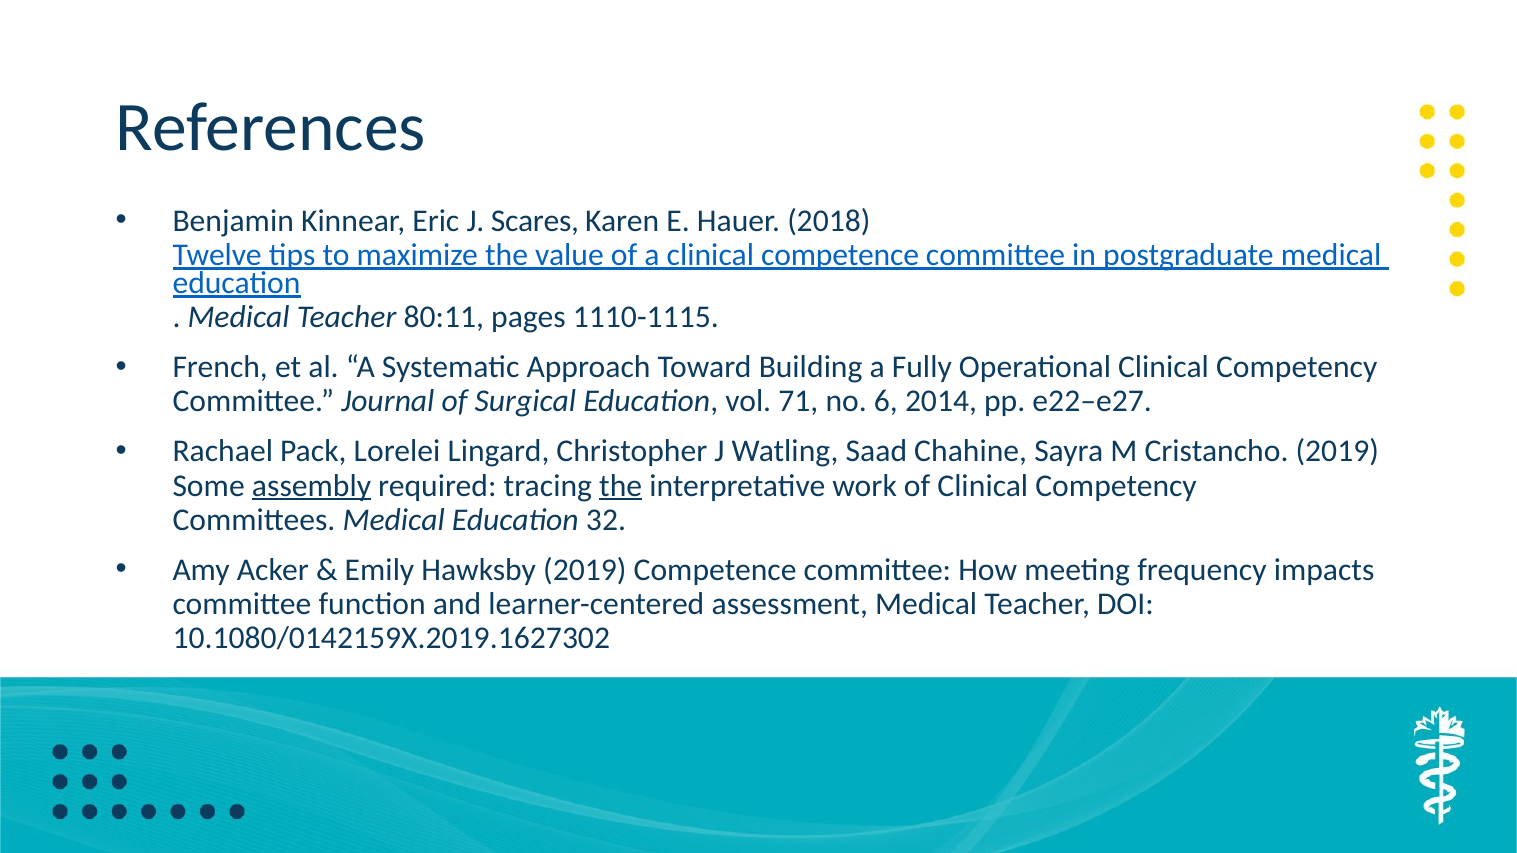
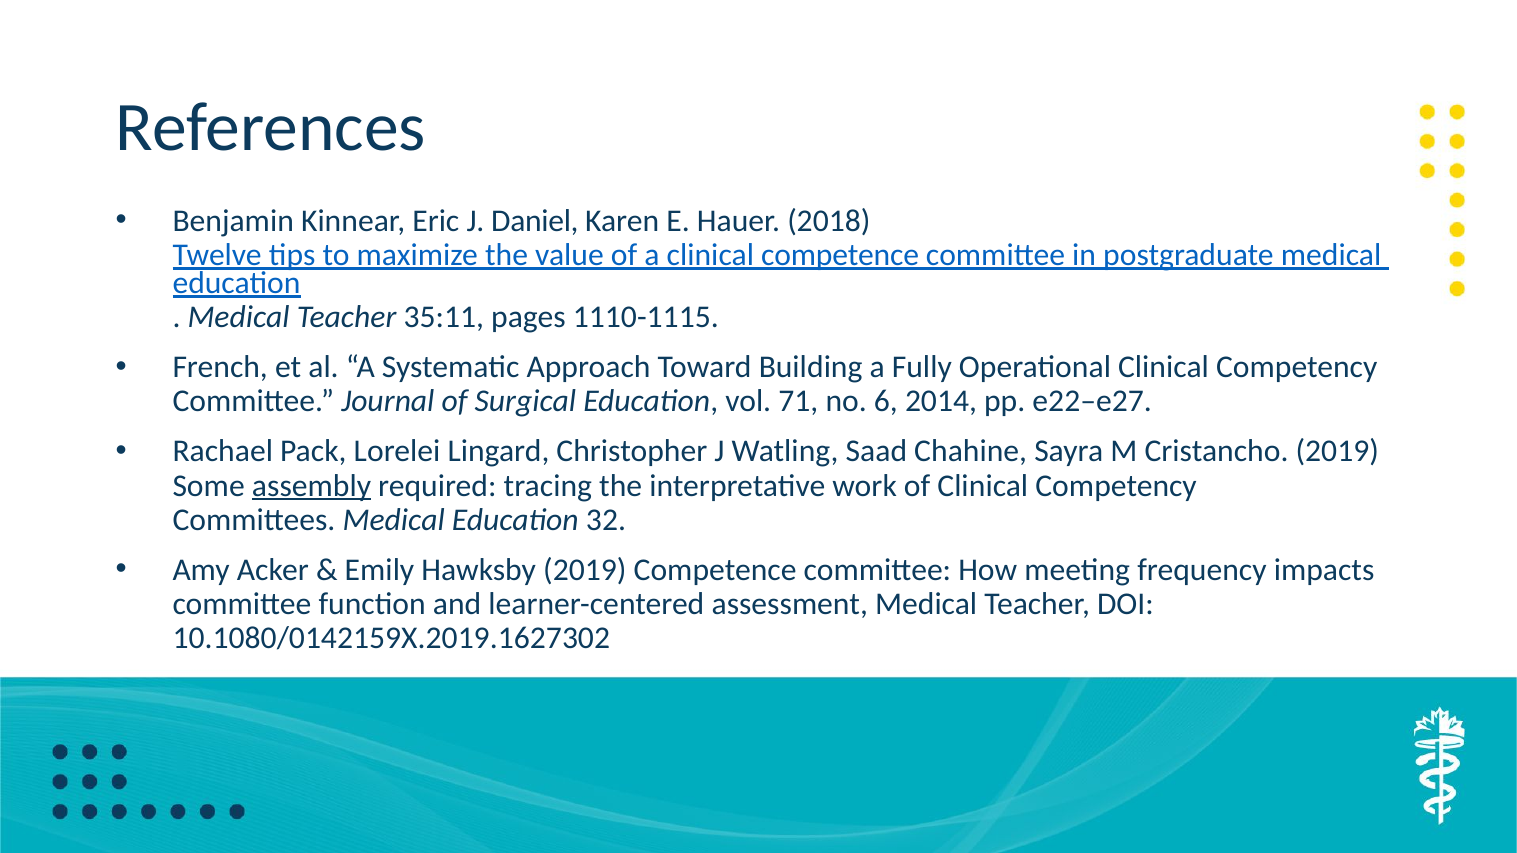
Scares: Scares -> Daniel
80:11: 80:11 -> 35:11
the at (621, 486) underline: present -> none
